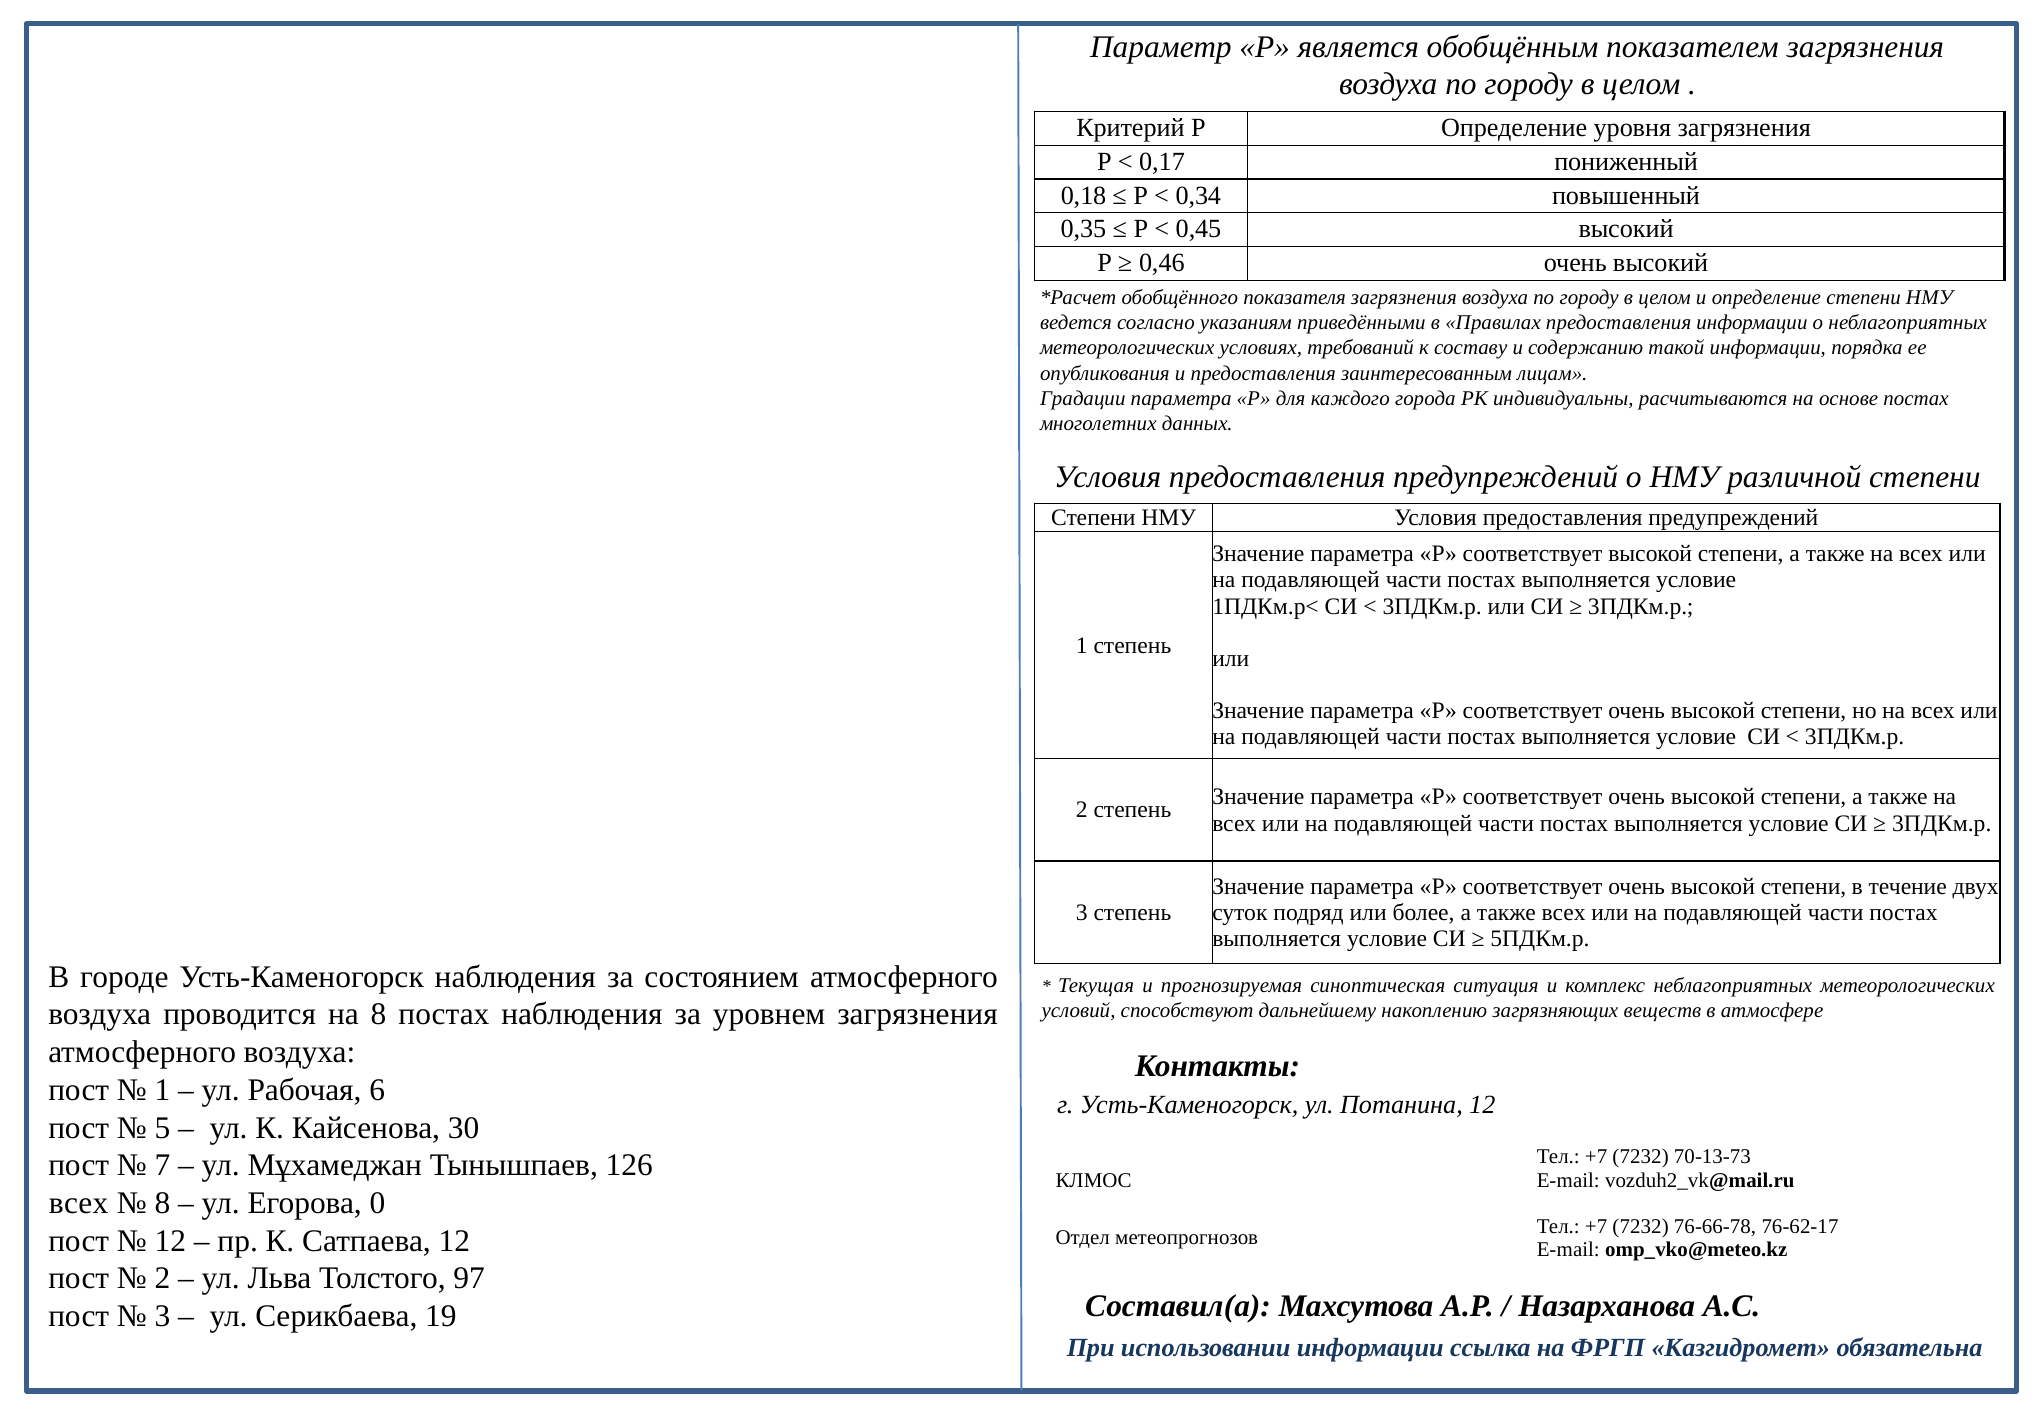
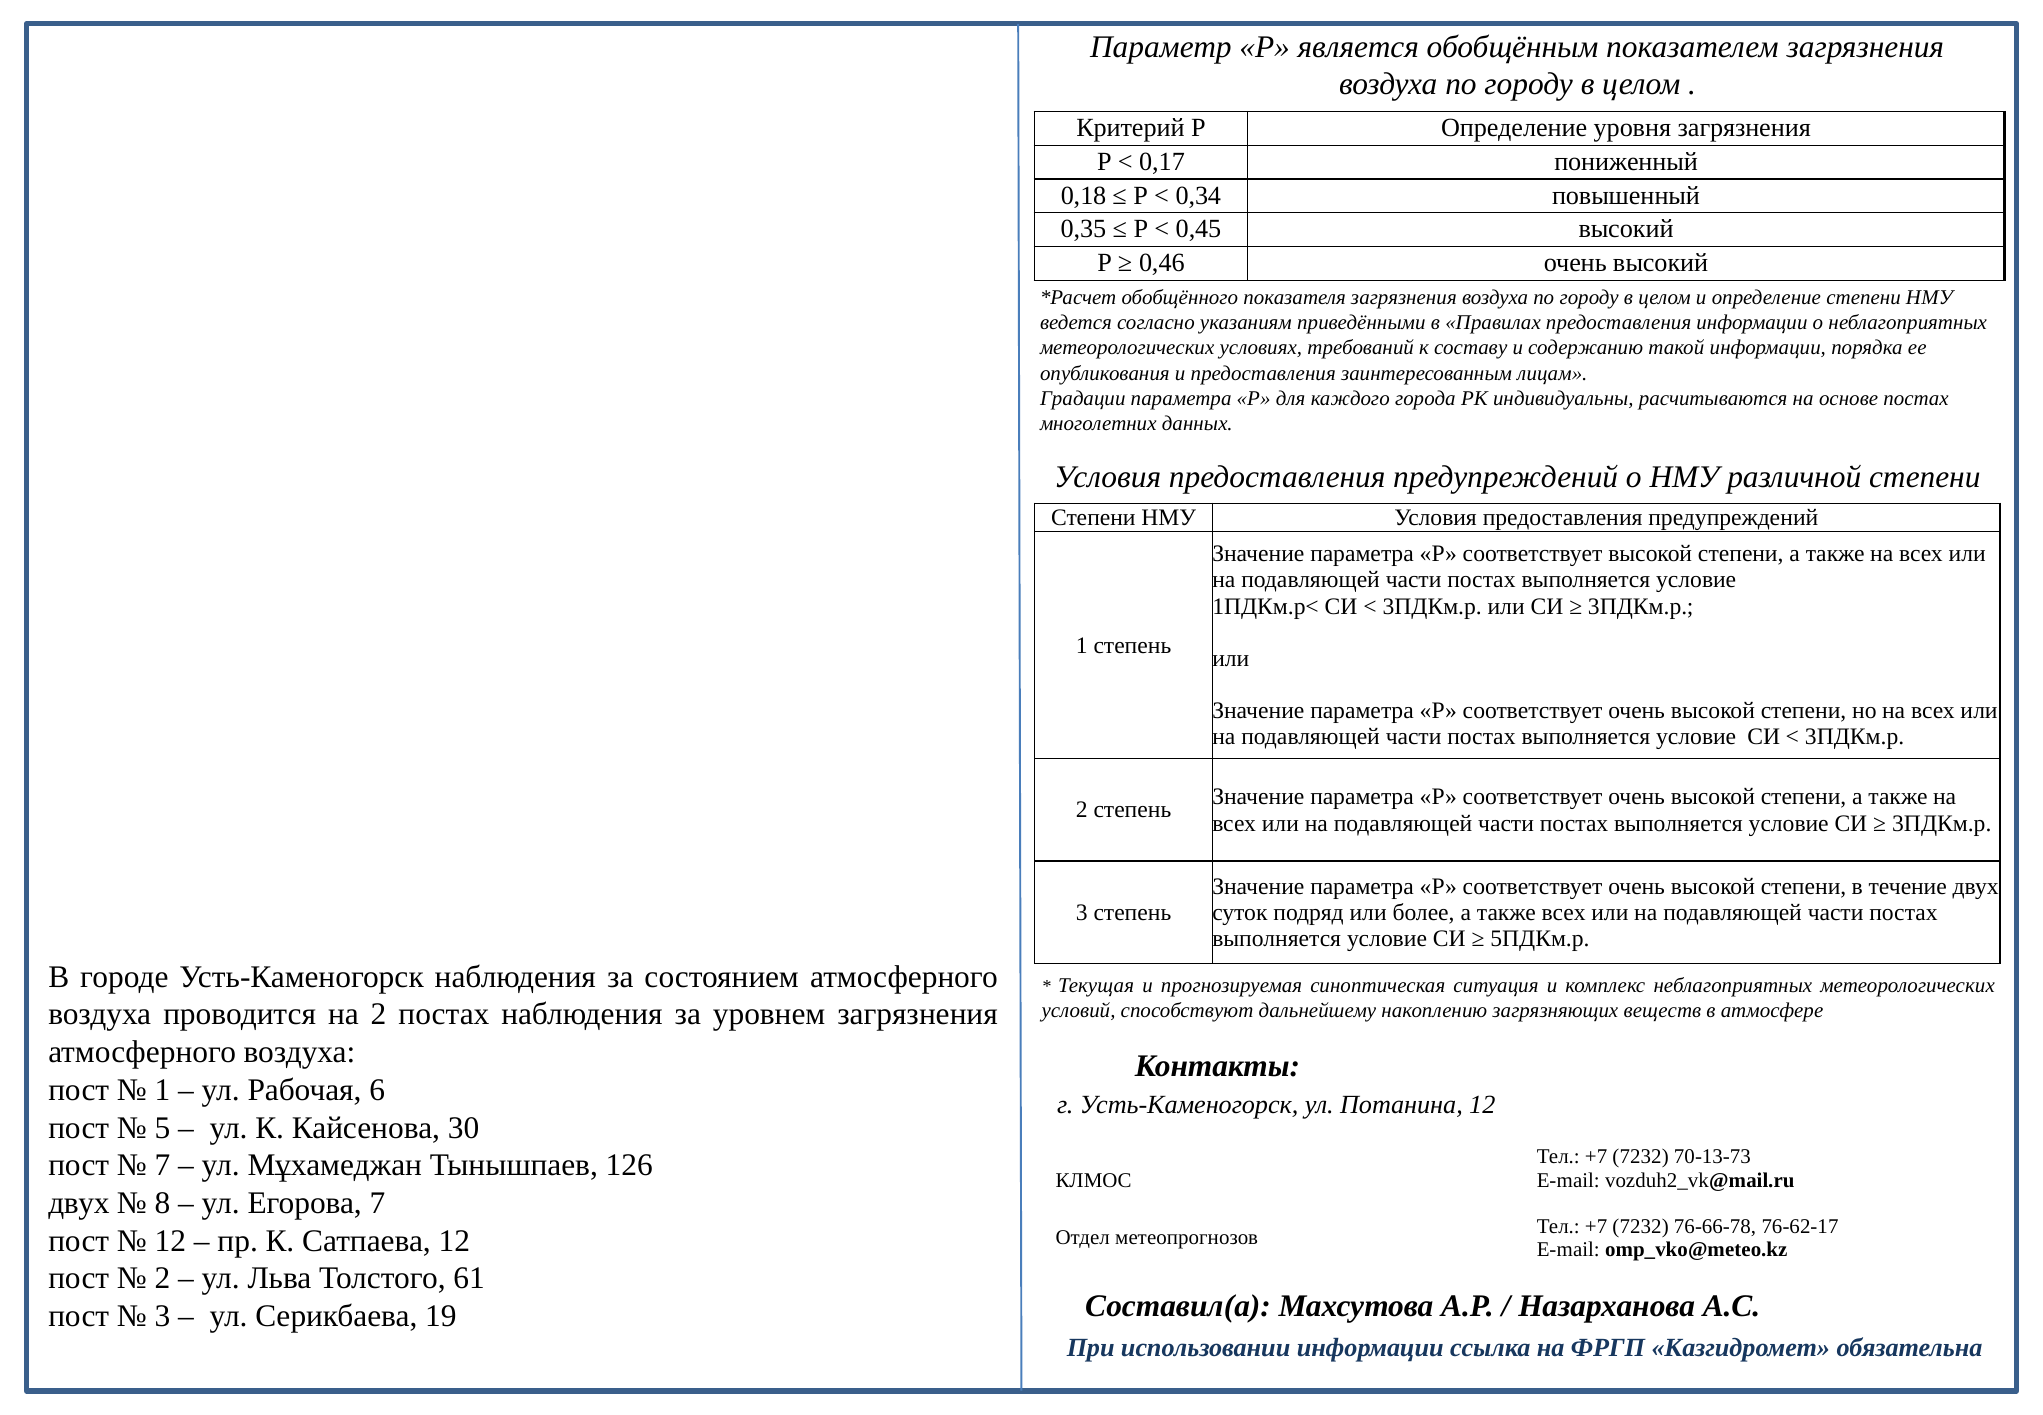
на 8: 8 -> 2
всех at (79, 1203): всех -> двух
Егорова 0: 0 -> 7
97: 97 -> 61
